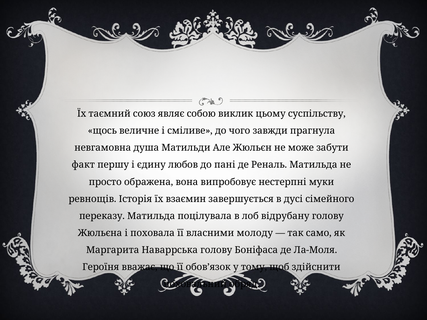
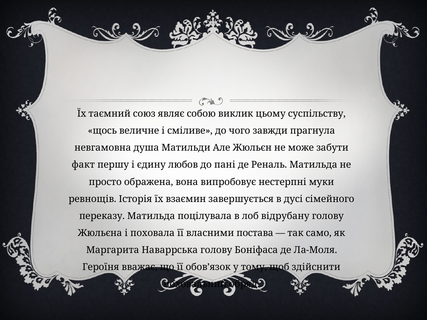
молоду: молоду -> постава
